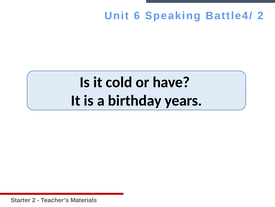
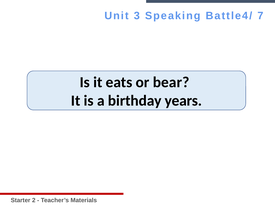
6: 6 -> 3
Battle4/ 2: 2 -> 7
cold: cold -> eats
have: have -> bear
